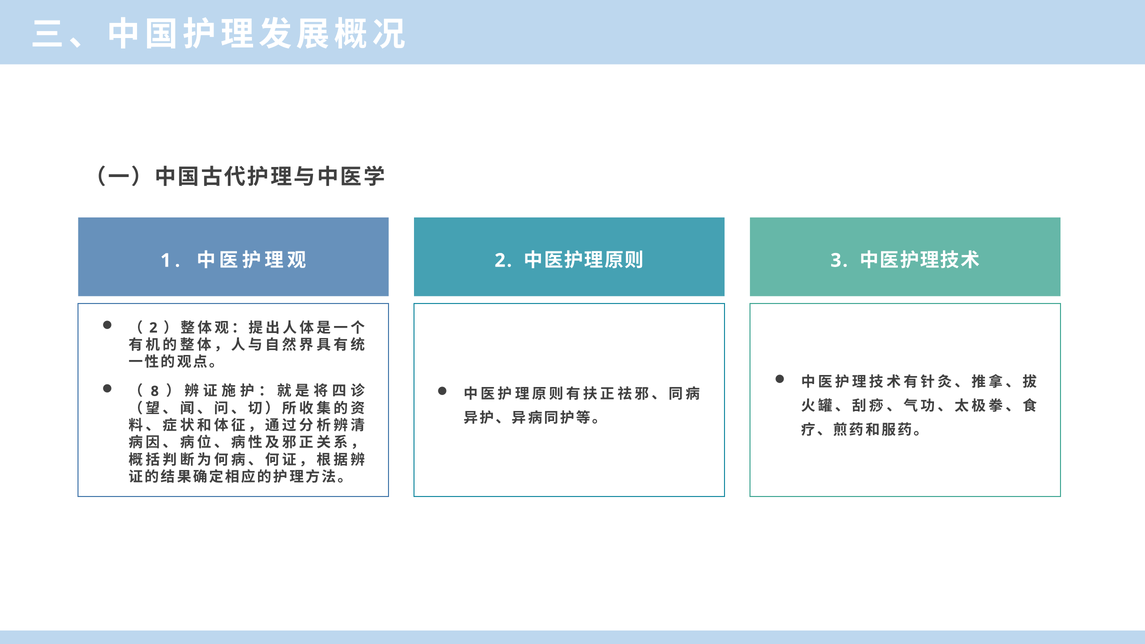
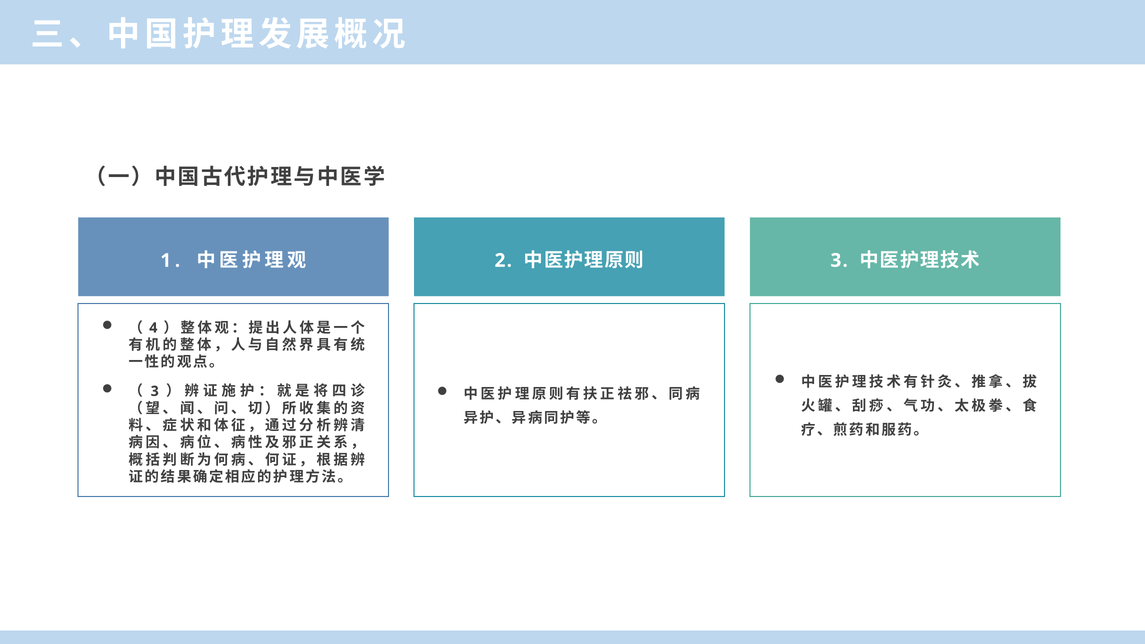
2 at (153, 328): 2 -> 4
8 at (155, 391): 8 -> 3
